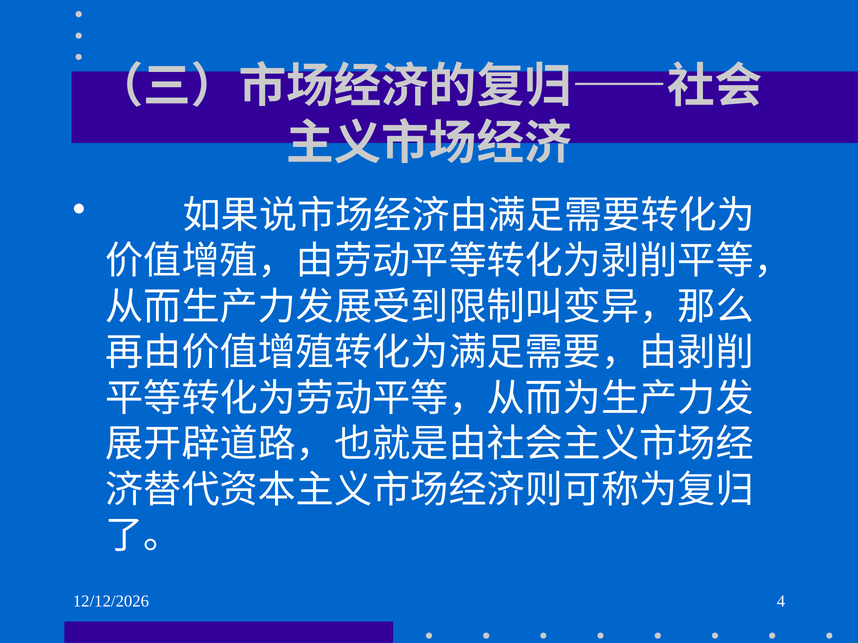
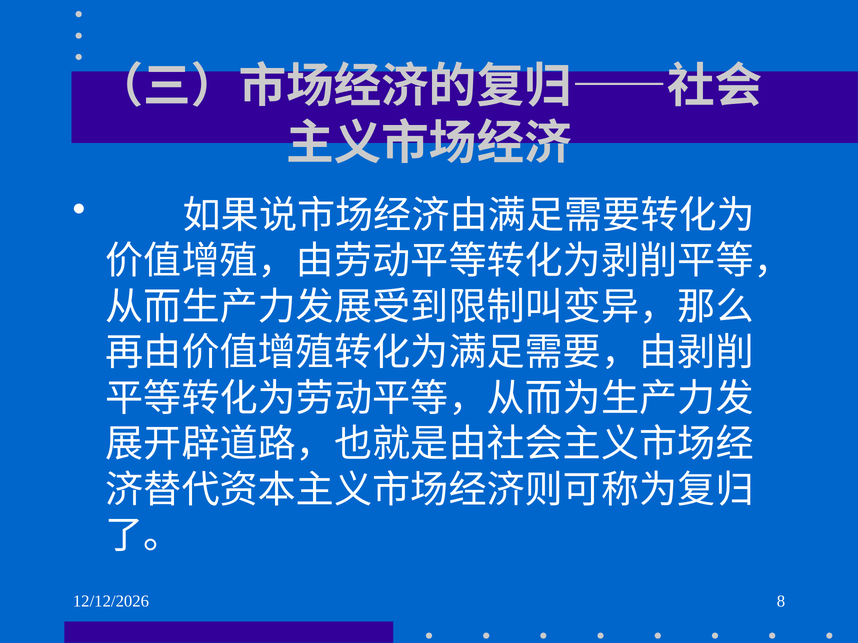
4: 4 -> 8
